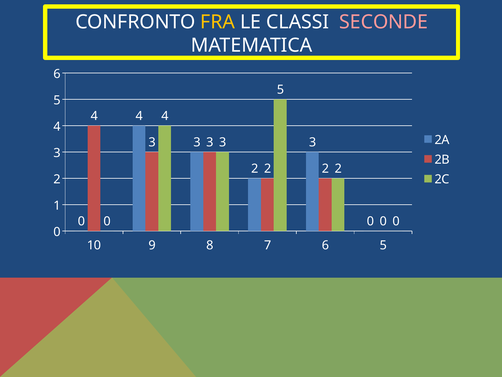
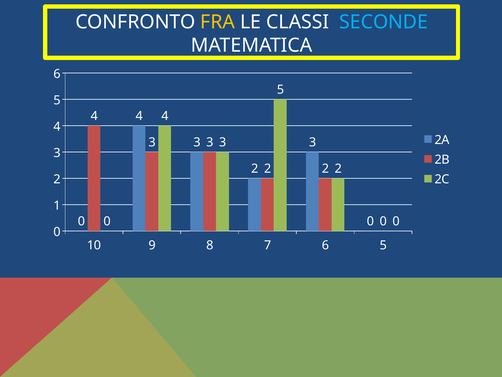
SECONDE colour: pink -> light blue
